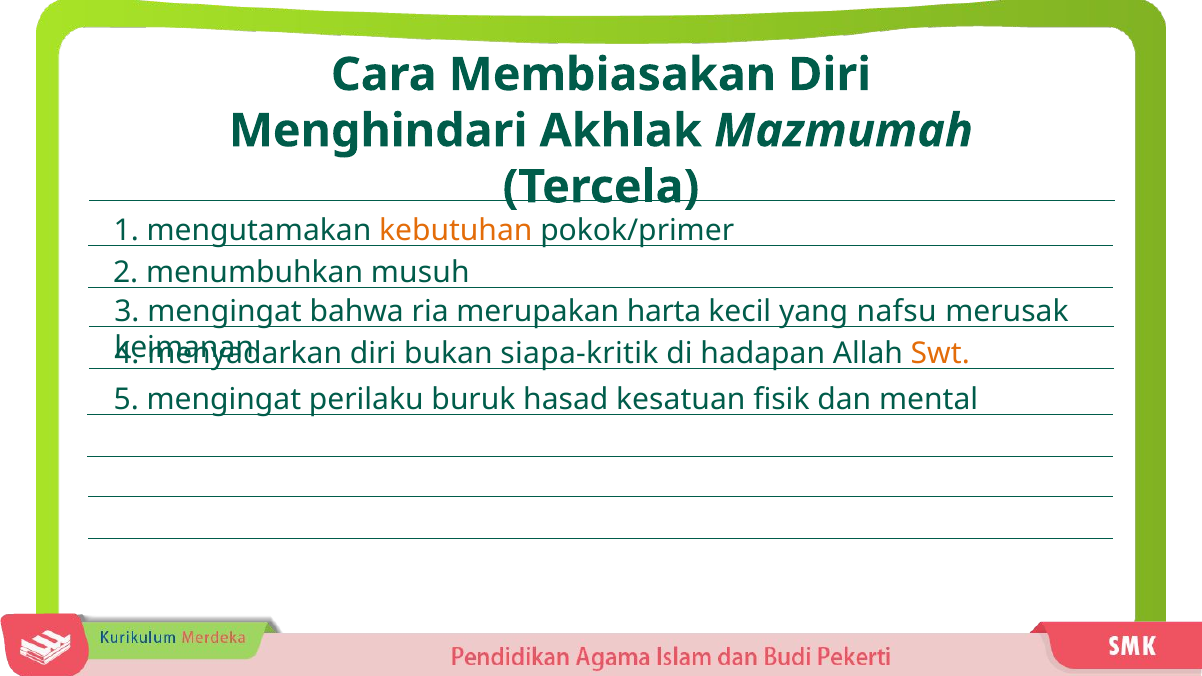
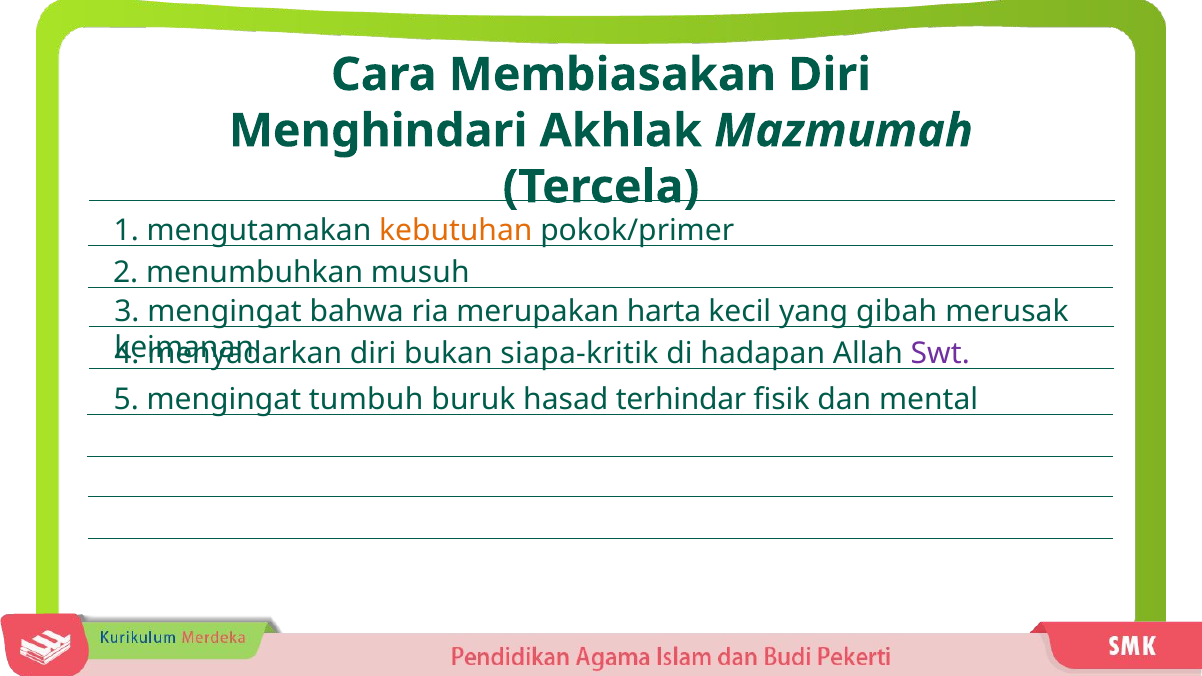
nafsu: nafsu -> gibah
Swt colour: orange -> purple
perilaku: perilaku -> tumbuh
kesatuan: kesatuan -> terhindar
